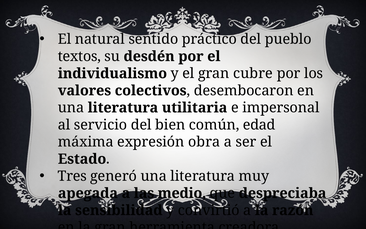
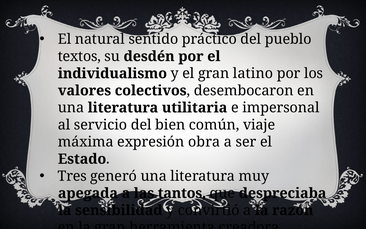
cubre: cubre -> latino
edad: edad -> viaje
medio: medio -> tantos
